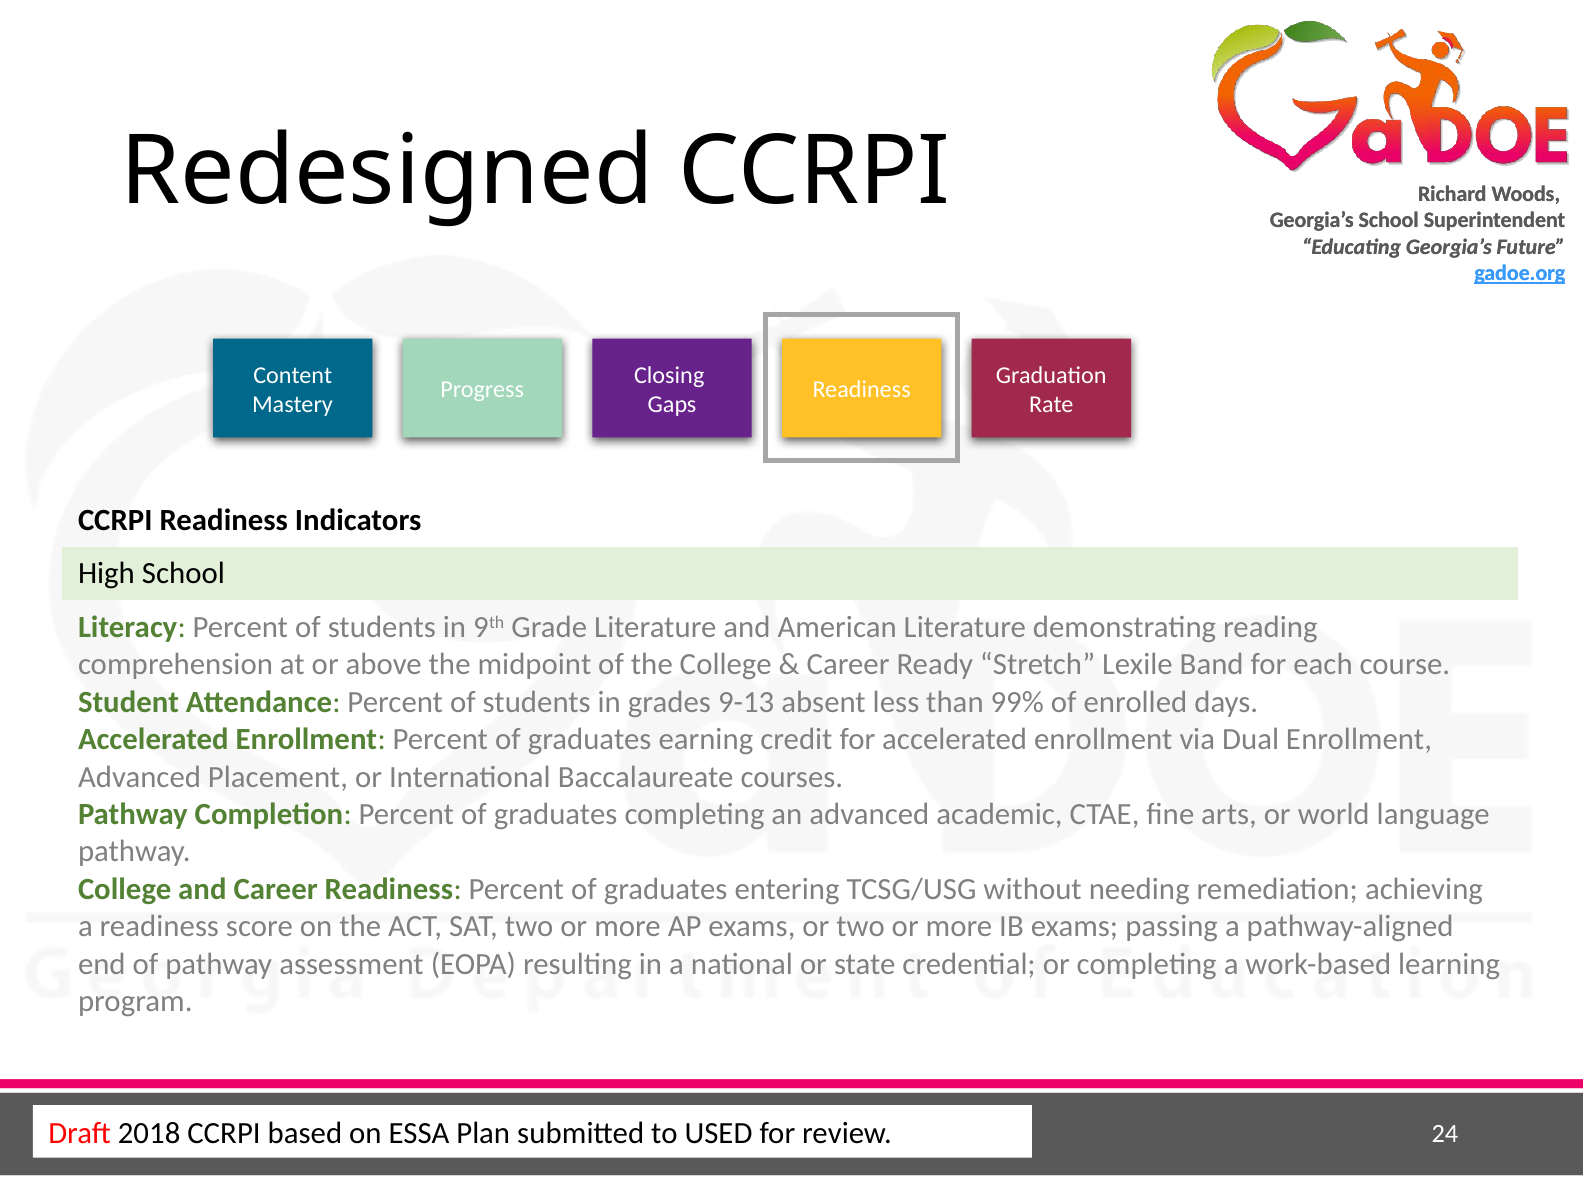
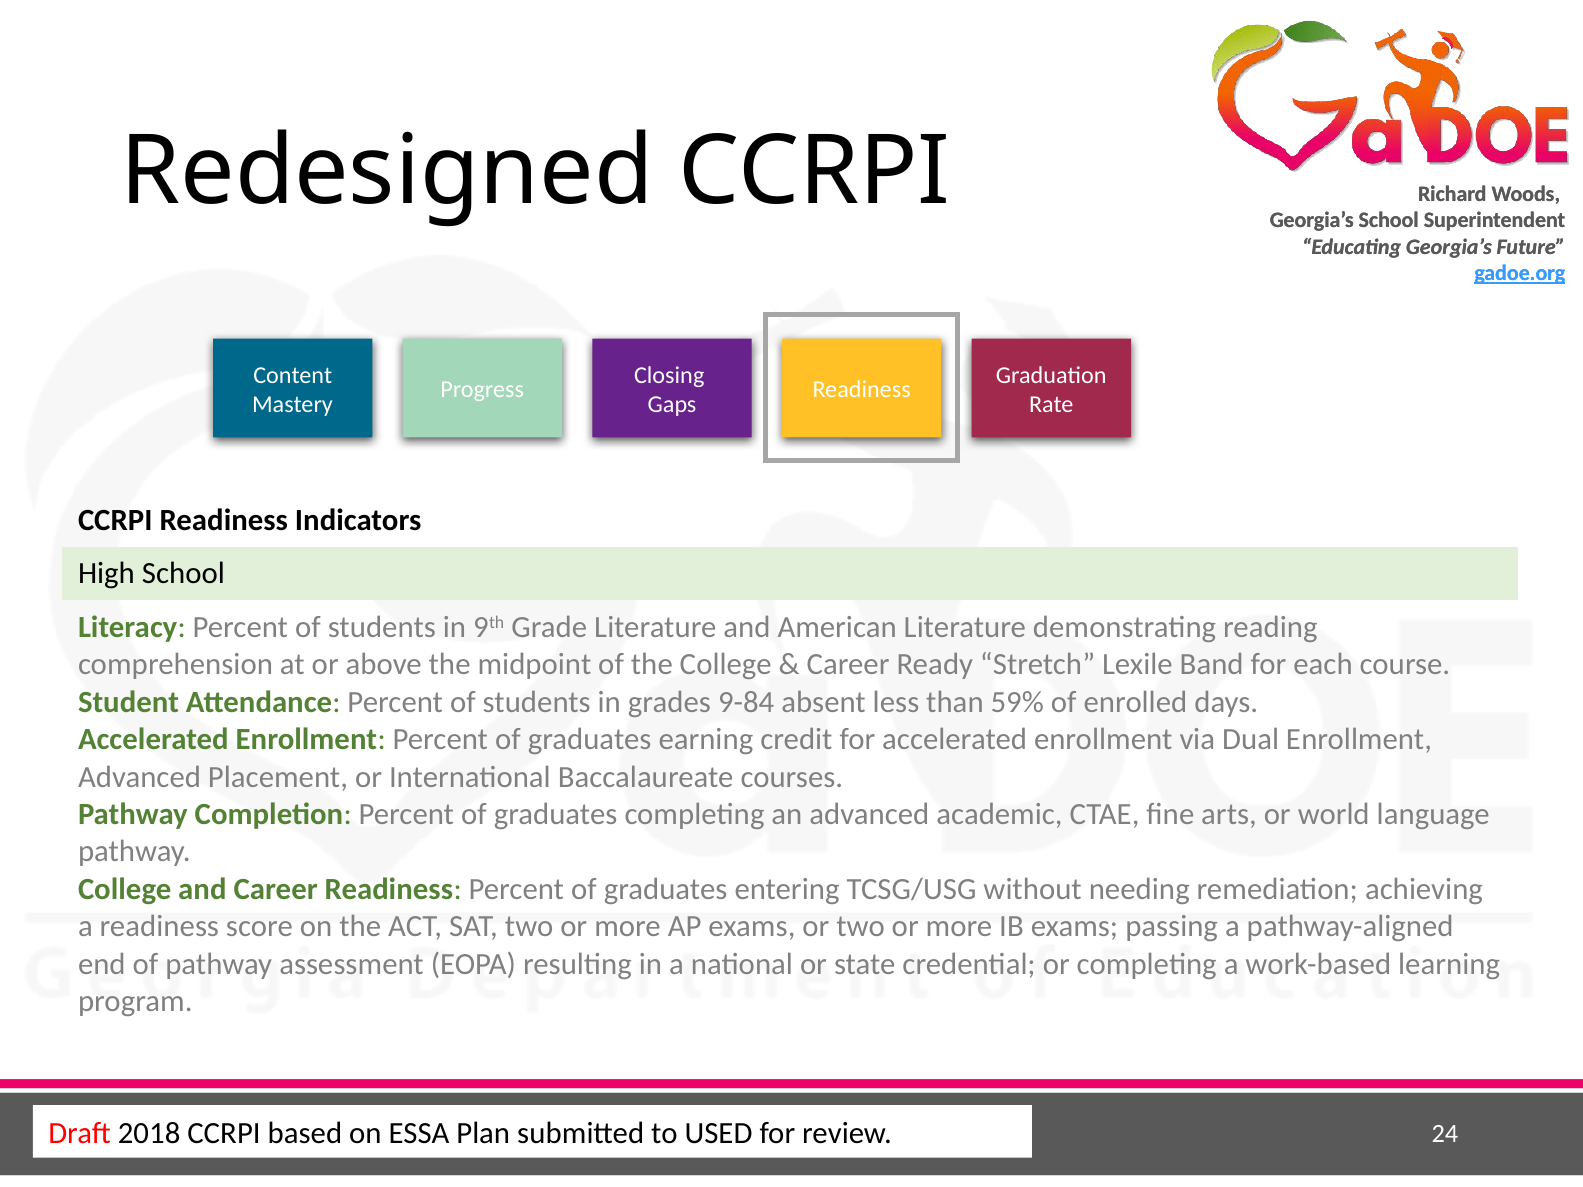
9-13: 9-13 -> 9-84
99%: 99% -> 59%
